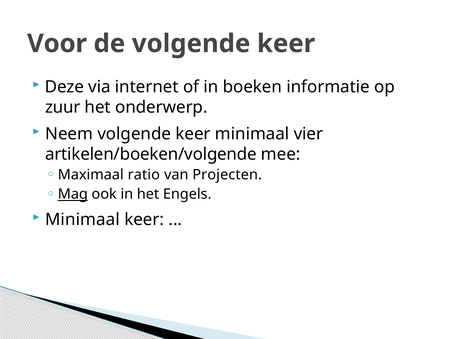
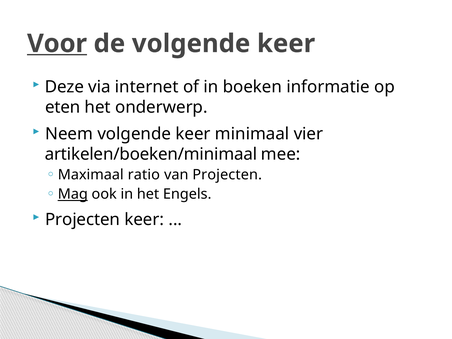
Voor underline: none -> present
zuur: zuur -> eten
artikelen/boeken/volgende: artikelen/boeken/volgende -> artikelen/boeken/minimaal
Minimaal at (83, 219): Minimaal -> Projecten
